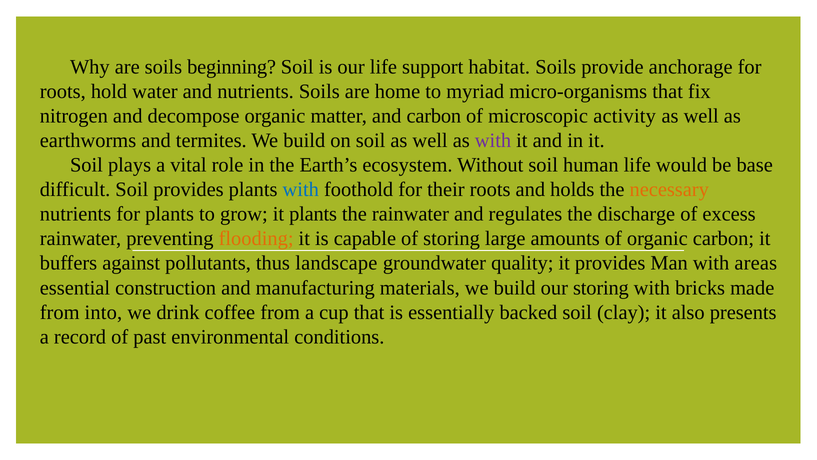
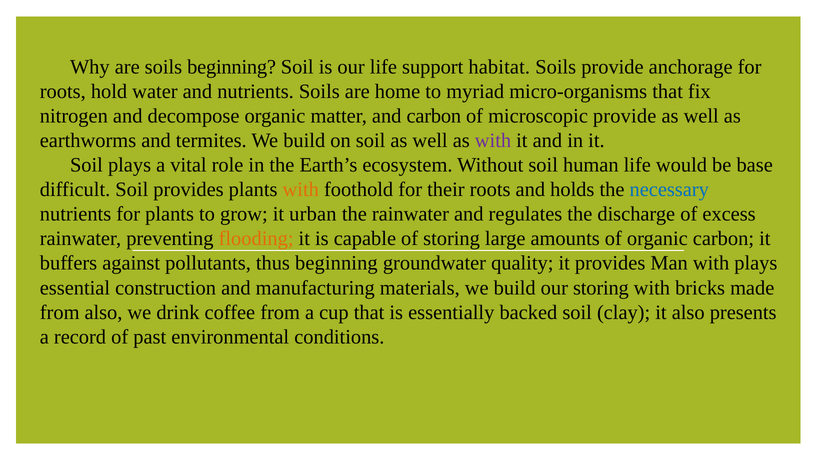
microscopic activity: activity -> provide
with at (301, 189) colour: blue -> orange
necessary colour: orange -> blue
it plants: plants -> urban
thus landscape: landscape -> beginning
with areas: areas -> plays
from into: into -> also
